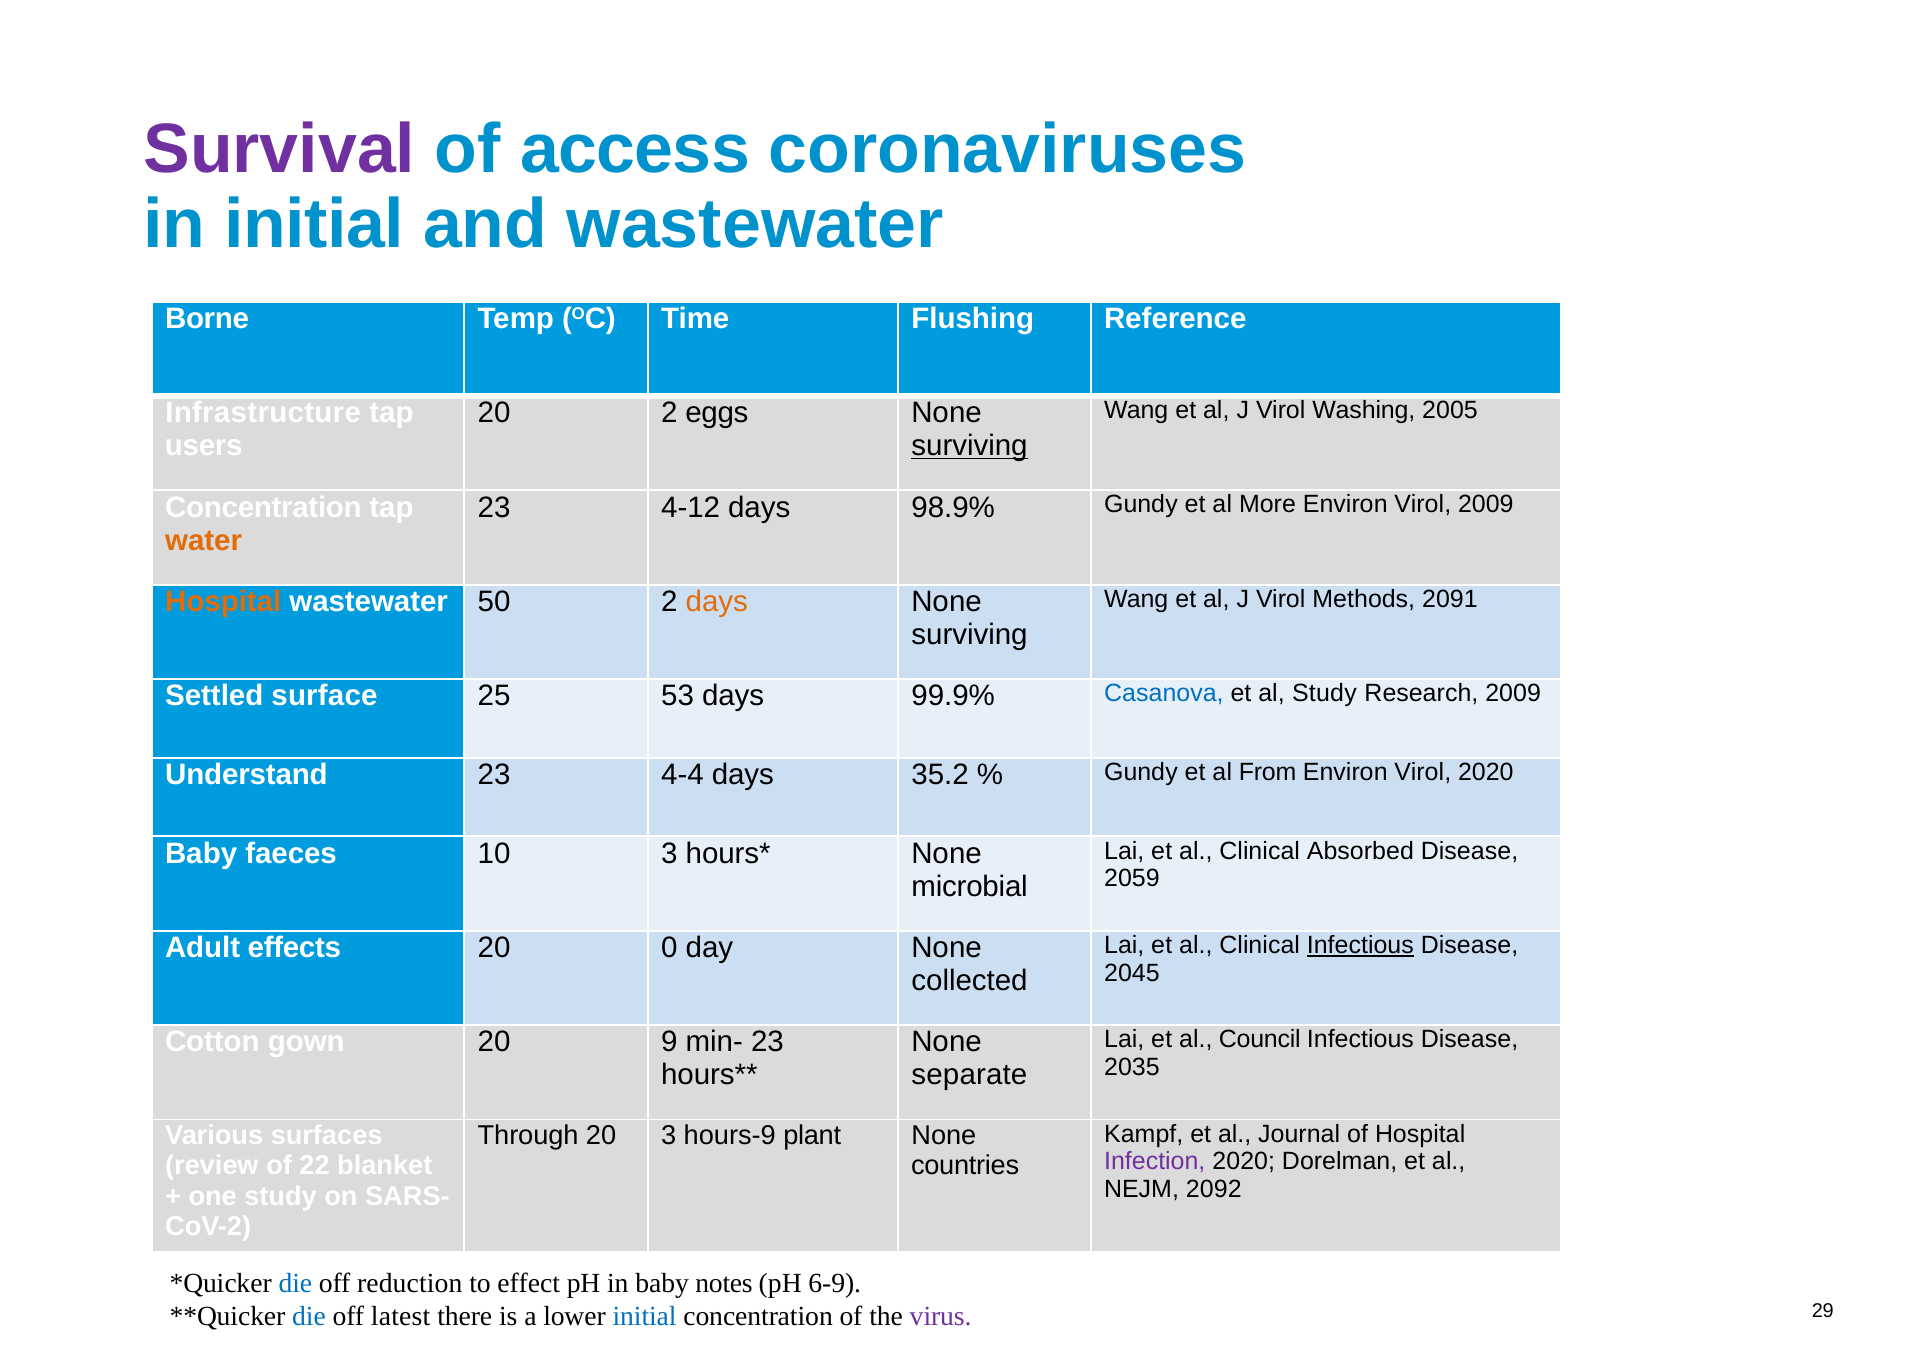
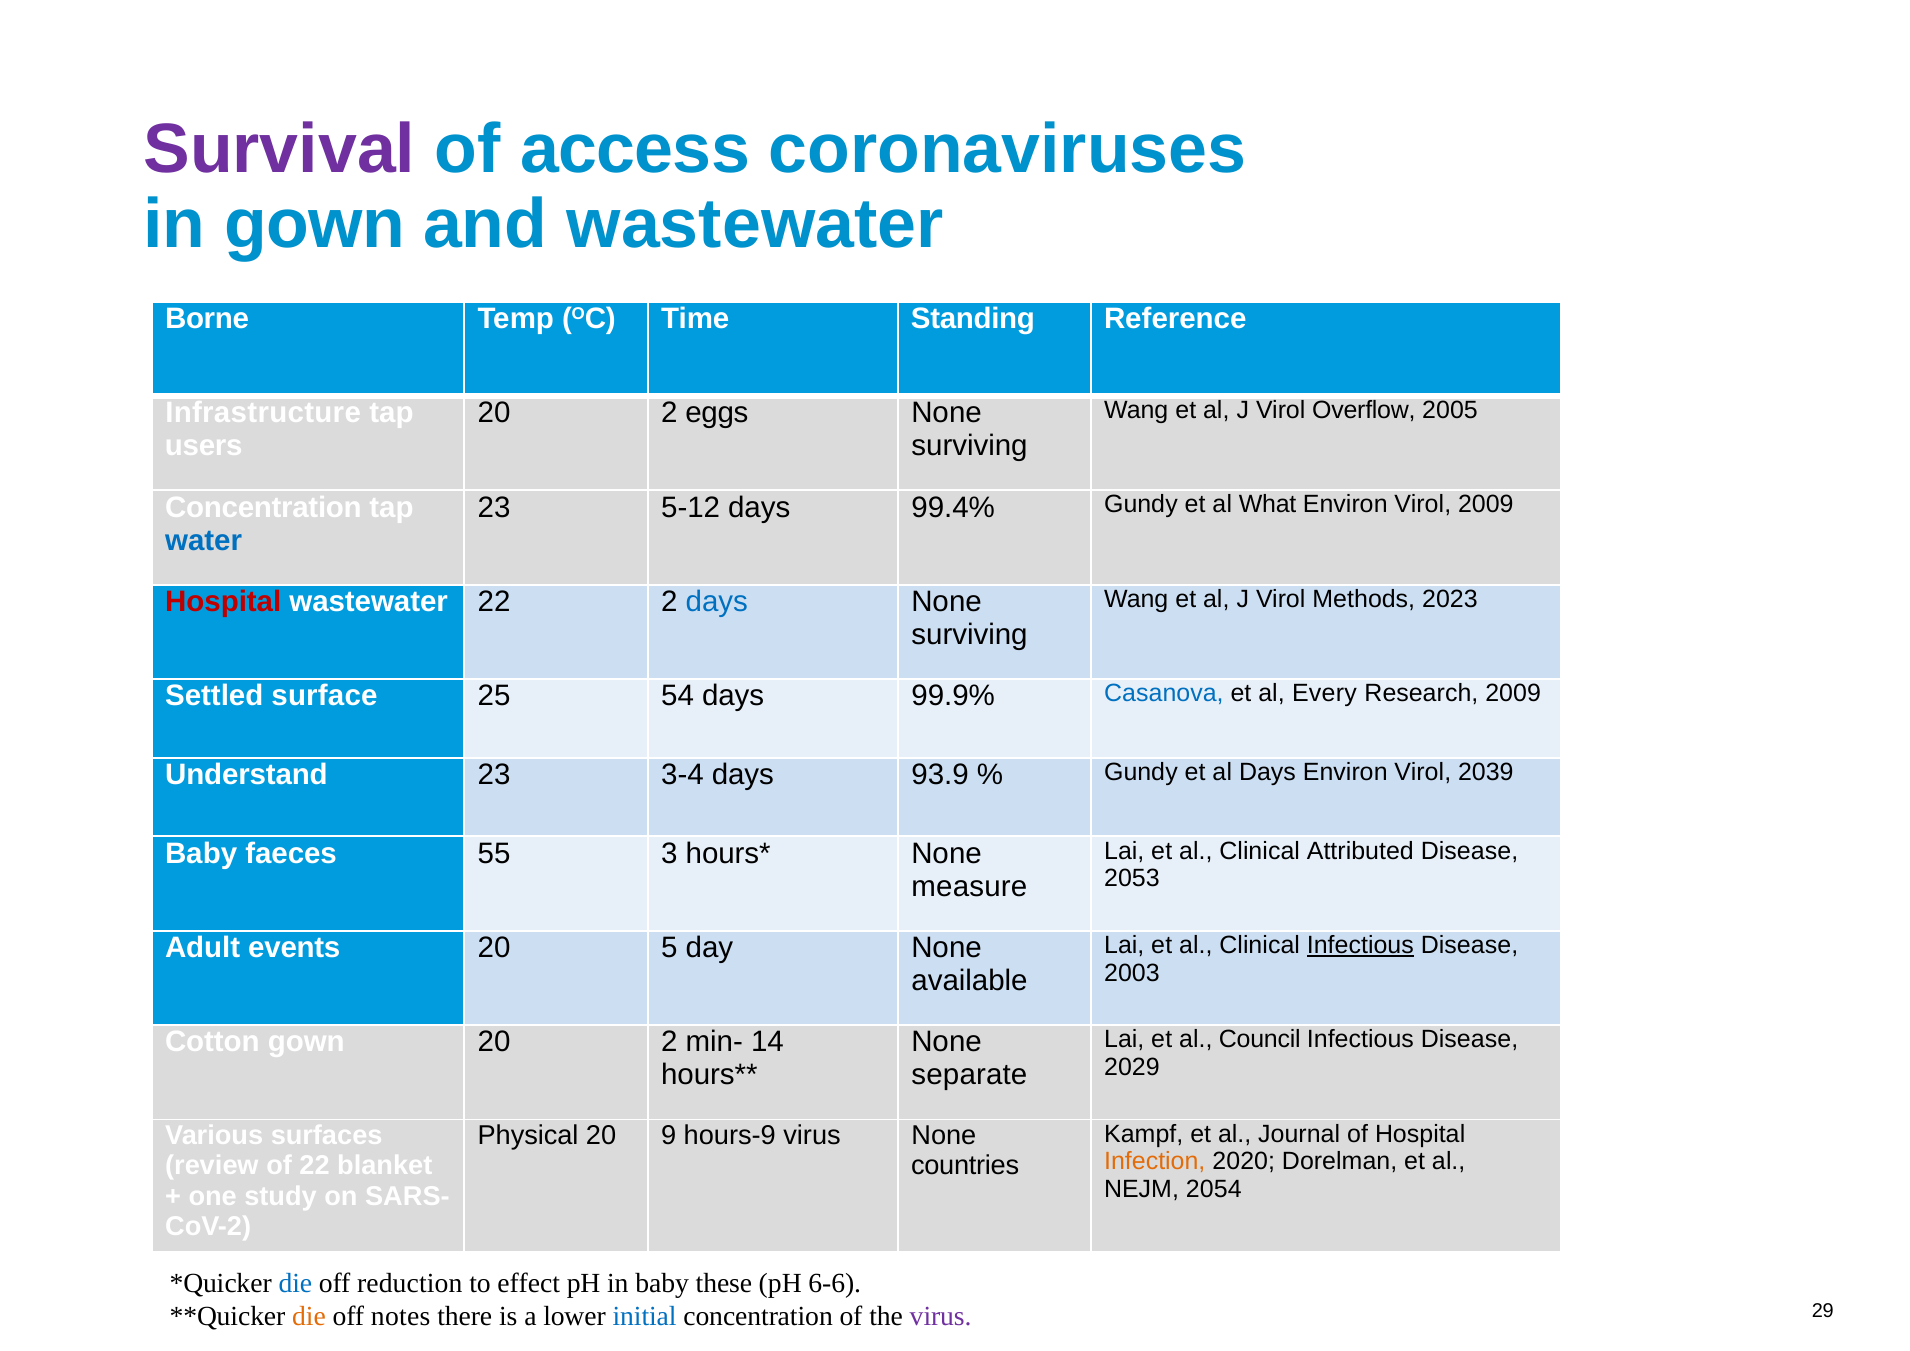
in initial: initial -> gown
Flushing: Flushing -> Standing
Washing: Washing -> Overflow
surviving at (970, 446) underline: present -> none
4-12: 4-12 -> 5-12
98.9%: 98.9% -> 99.4%
More: More -> What
water colour: orange -> blue
2091: 2091 -> 2023
Hospital at (223, 602) colour: orange -> red
wastewater 50: 50 -> 22
days at (717, 602) colour: orange -> blue
53: 53 -> 54
al Study: Study -> Every
4-4: 4-4 -> 3-4
35.2: 35.2 -> 93.9
al From: From -> Days
Virol 2020: 2020 -> 2039
Absorbed: Absorbed -> Attributed
10: 10 -> 55
2059: 2059 -> 2053
microbial: microbial -> measure
effects: effects -> events
0: 0 -> 5
2045: 2045 -> 2003
collected: collected -> available
gown 20 9: 9 -> 2
min- 23: 23 -> 14
2035: 2035 -> 2029
Through: Through -> Physical
20 3: 3 -> 9
hours-9 plant: plant -> virus
Infection colour: purple -> orange
2092: 2092 -> 2054
notes: notes -> these
6-9: 6-9 -> 6-6
die at (309, 1316) colour: blue -> orange
latest: latest -> notes
